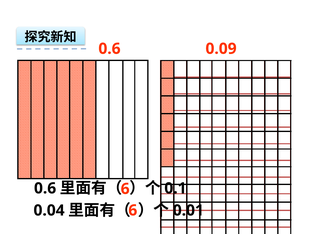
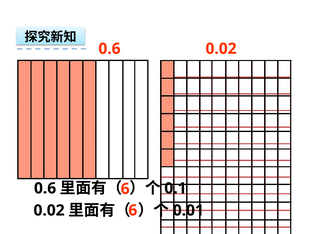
0.6 0.09: 0.09 -> 0.02
0.04 at (49, 210): 0.04 -> 0.02
